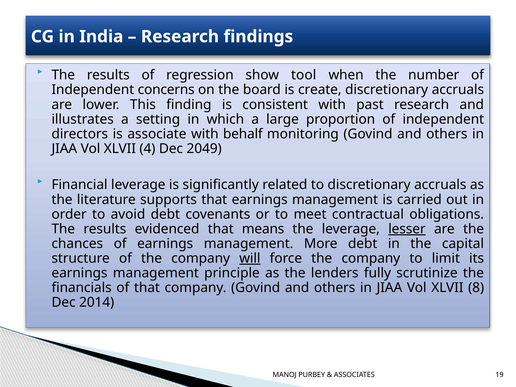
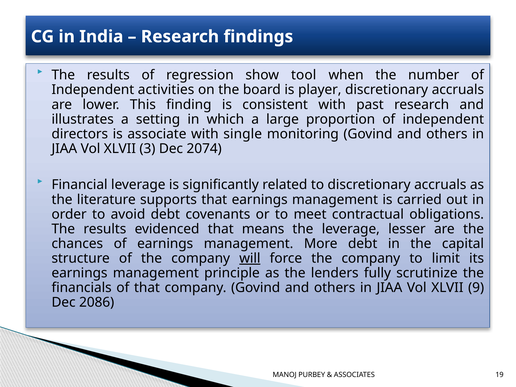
concerns: concerns -> activities
create: create -> player
behalf: behalf -> single
4: 4 -> 3
2049: 2049 -> 2074
lesser underline: present -> none
8: 8 -> 9
2014: 2014 -> 2086
